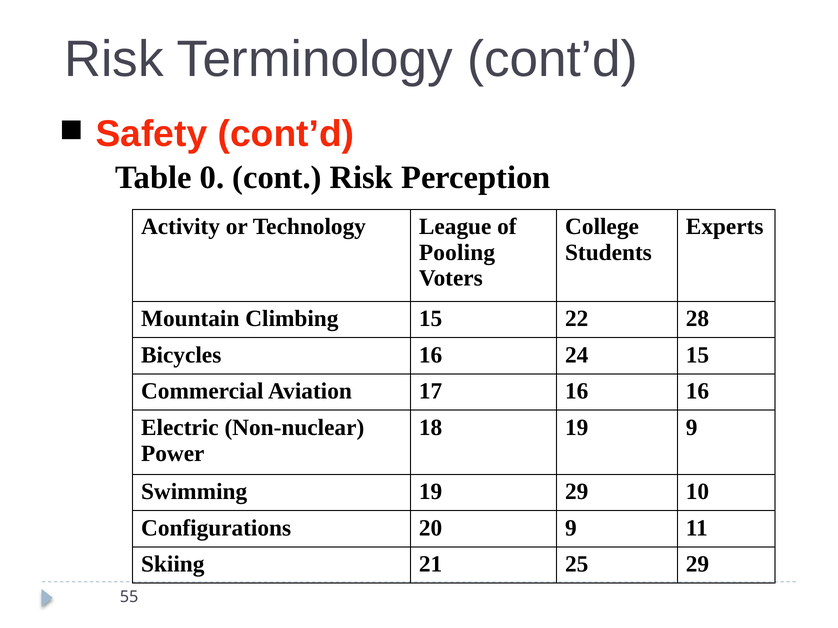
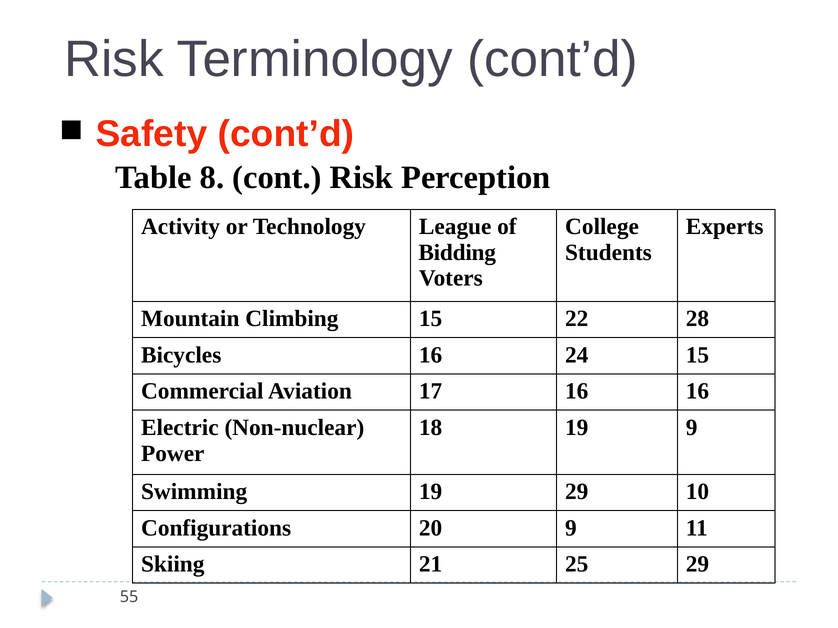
0: 0 -> 8
Pooling: Pooling -> Bidding
